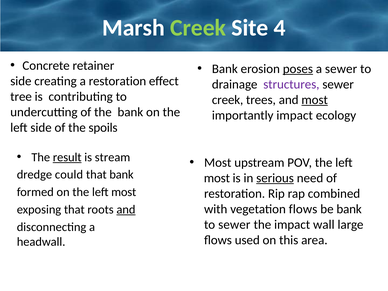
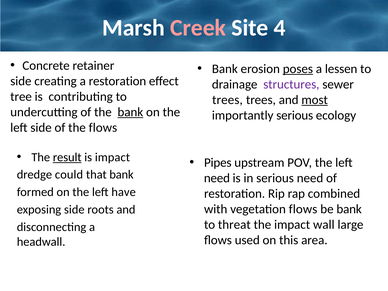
Creek at (198, 28) colour: light green -> pink
a sewer: sewer -> lessen
creek at (228, 100): creek -> trees
bank at (130, 112) underline: none -> present
importantly impact: impact -> serious
the spoils: spoils -> flows
is stream: stream -> impact
Most at (218, 163): Most -> Pipes
most at (217, 178): most -> need
serious at (275, 178) underline: present -> none
on the left most: most -> have
exposing that: that -> side
and at (126, 210) underline: present -> none
to sewer: sewer -> threat
